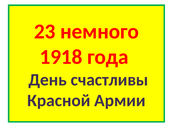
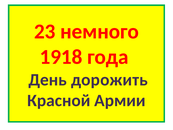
счастливы: счастливы -> дорожить
